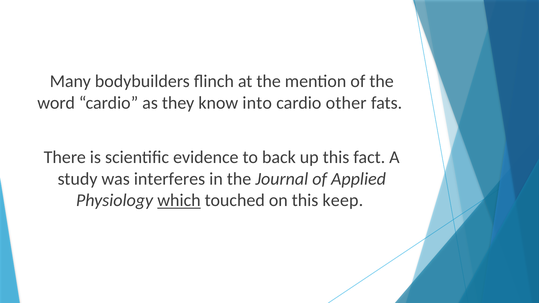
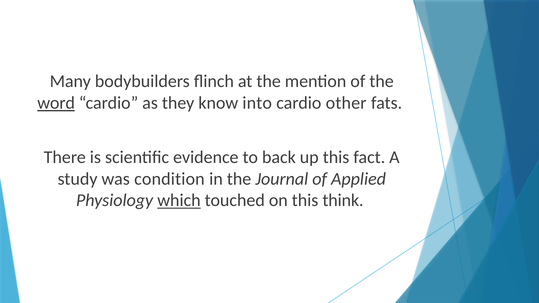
word underline: none -> present
interferes: interferes -> condition
keep: keep -> think
